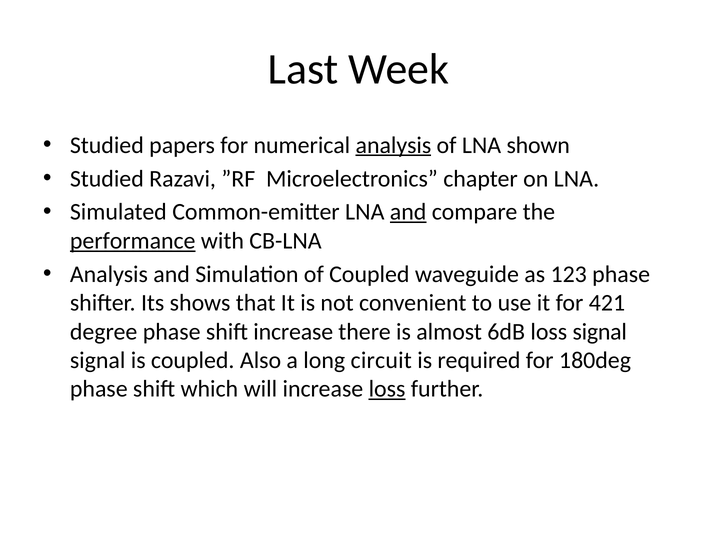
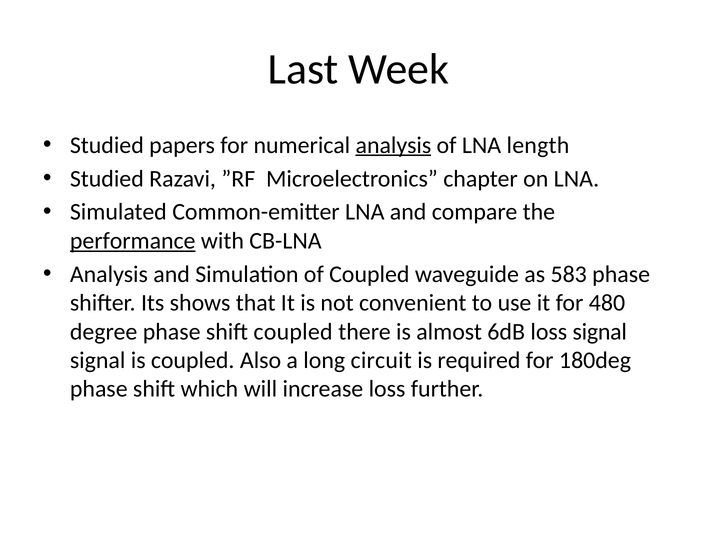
shown: shown -> length
and at (408, 212) underline: present -> none
123: 123 -> 583
421: 421 -> 480
shift increase: increase -> coupled
loss at (387, 389) underline: present -> none
